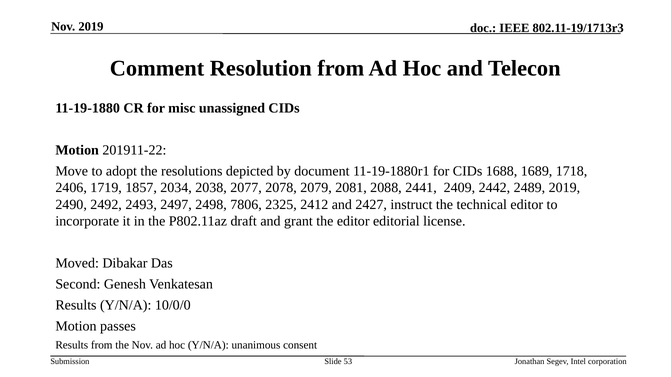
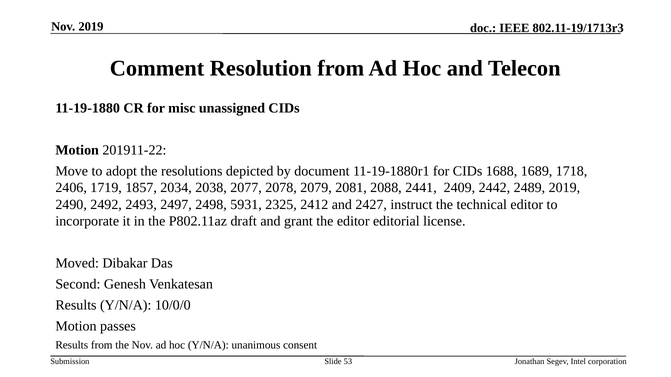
7806: 7806 -> 5931
